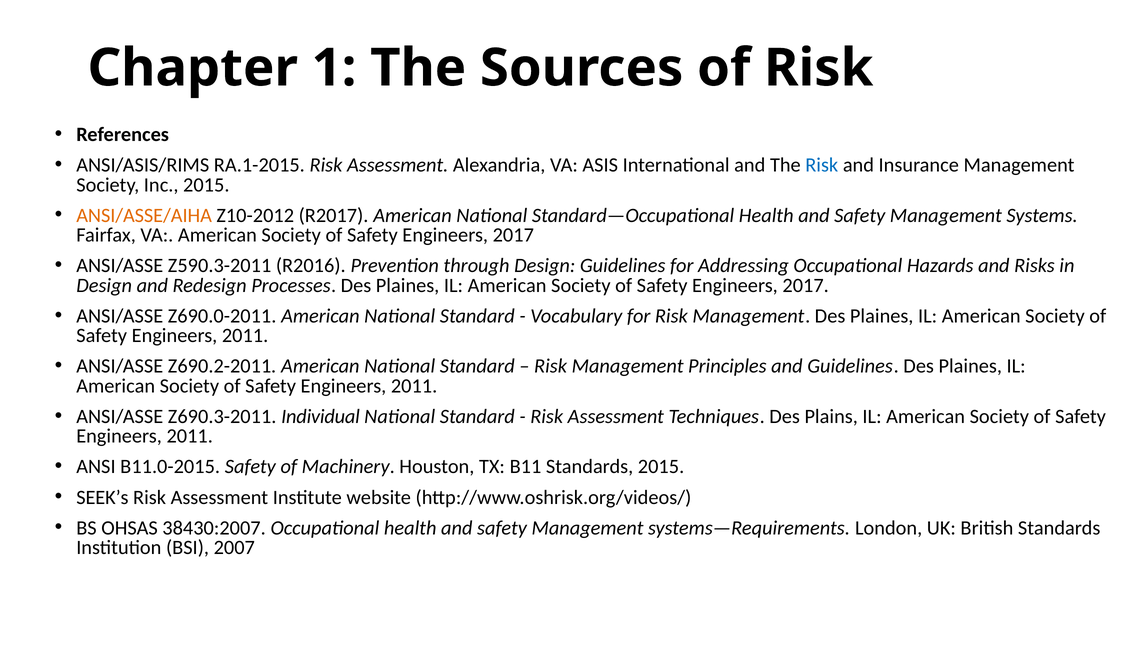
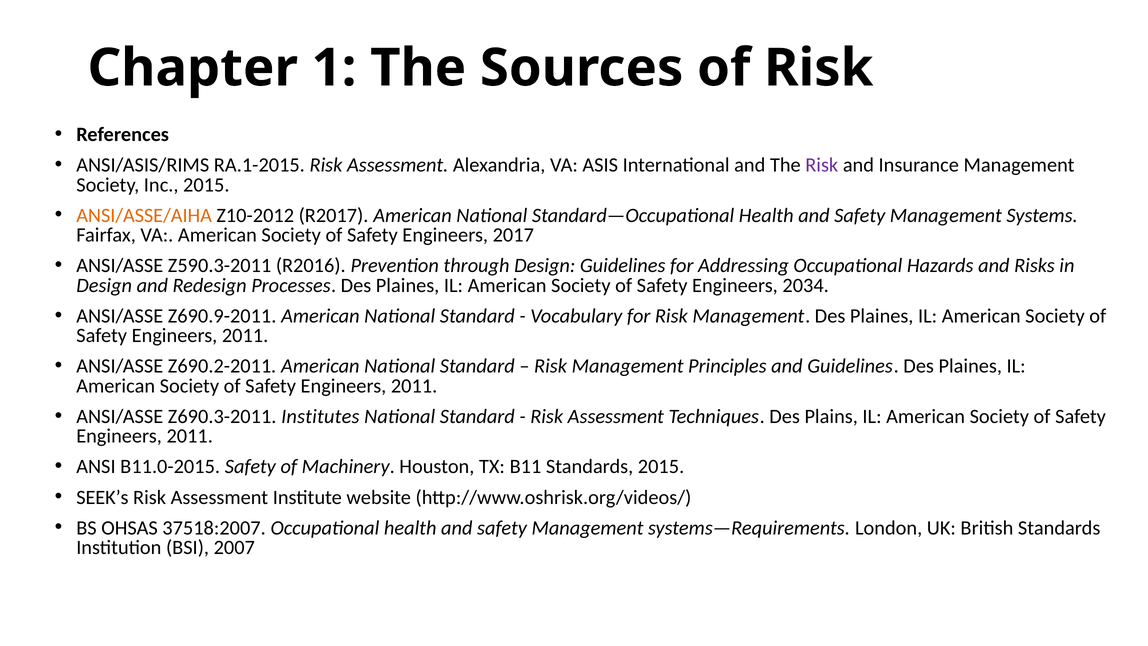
Risk at (822, 165) colour: blue -> purple
2017 at (806, 285): 2017 -> 2034
Z690.0-2011: Z690.0-2011 -> Z690.9-2011
Individual: Individual -> Institutes
38430:2007: 38430:2007 -> 37518:2007
